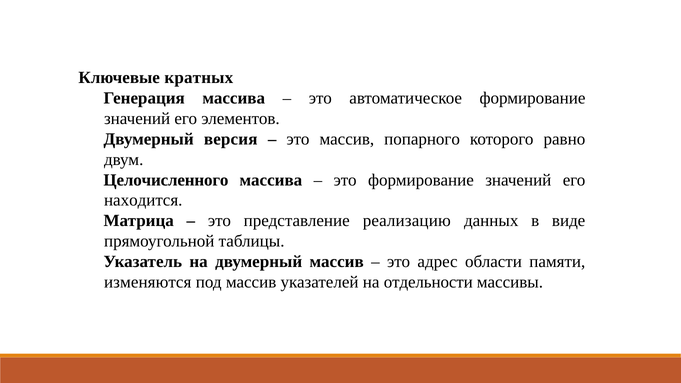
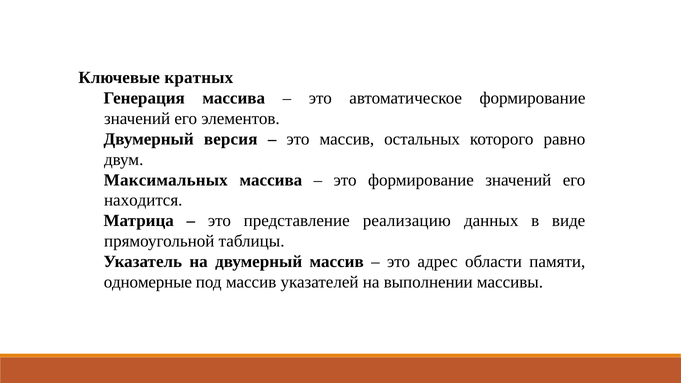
попарного: попарного -> остальных
Целочисленного: Целочисленного -> Максимальных
изменяются: изменяются -> одномерные
отдельности: отдельности -> выполнении
